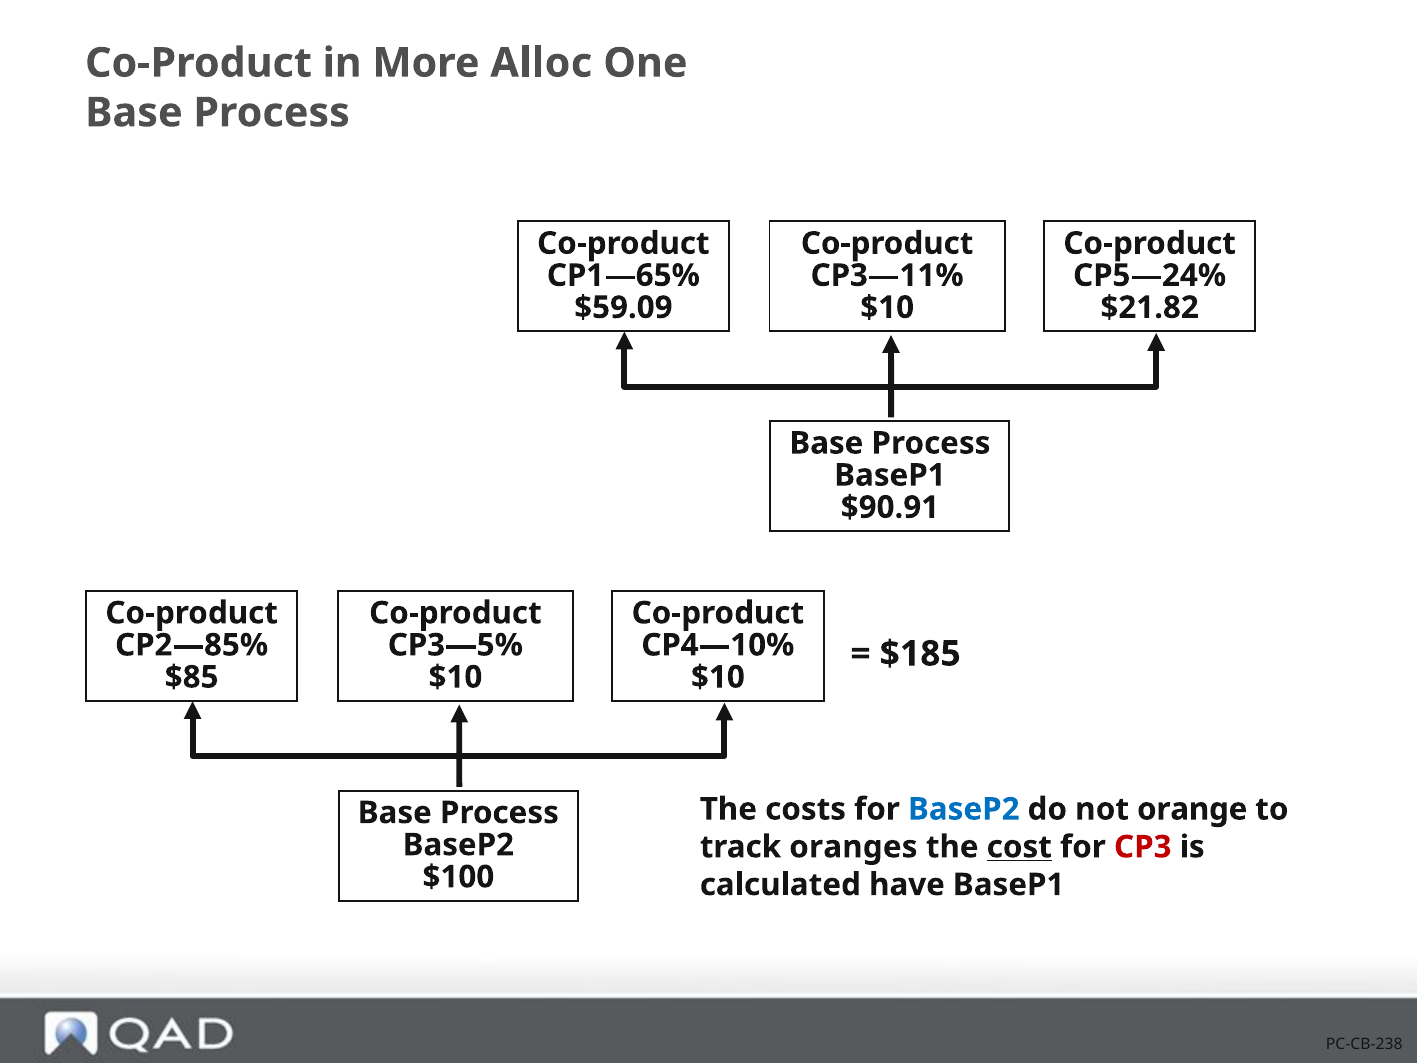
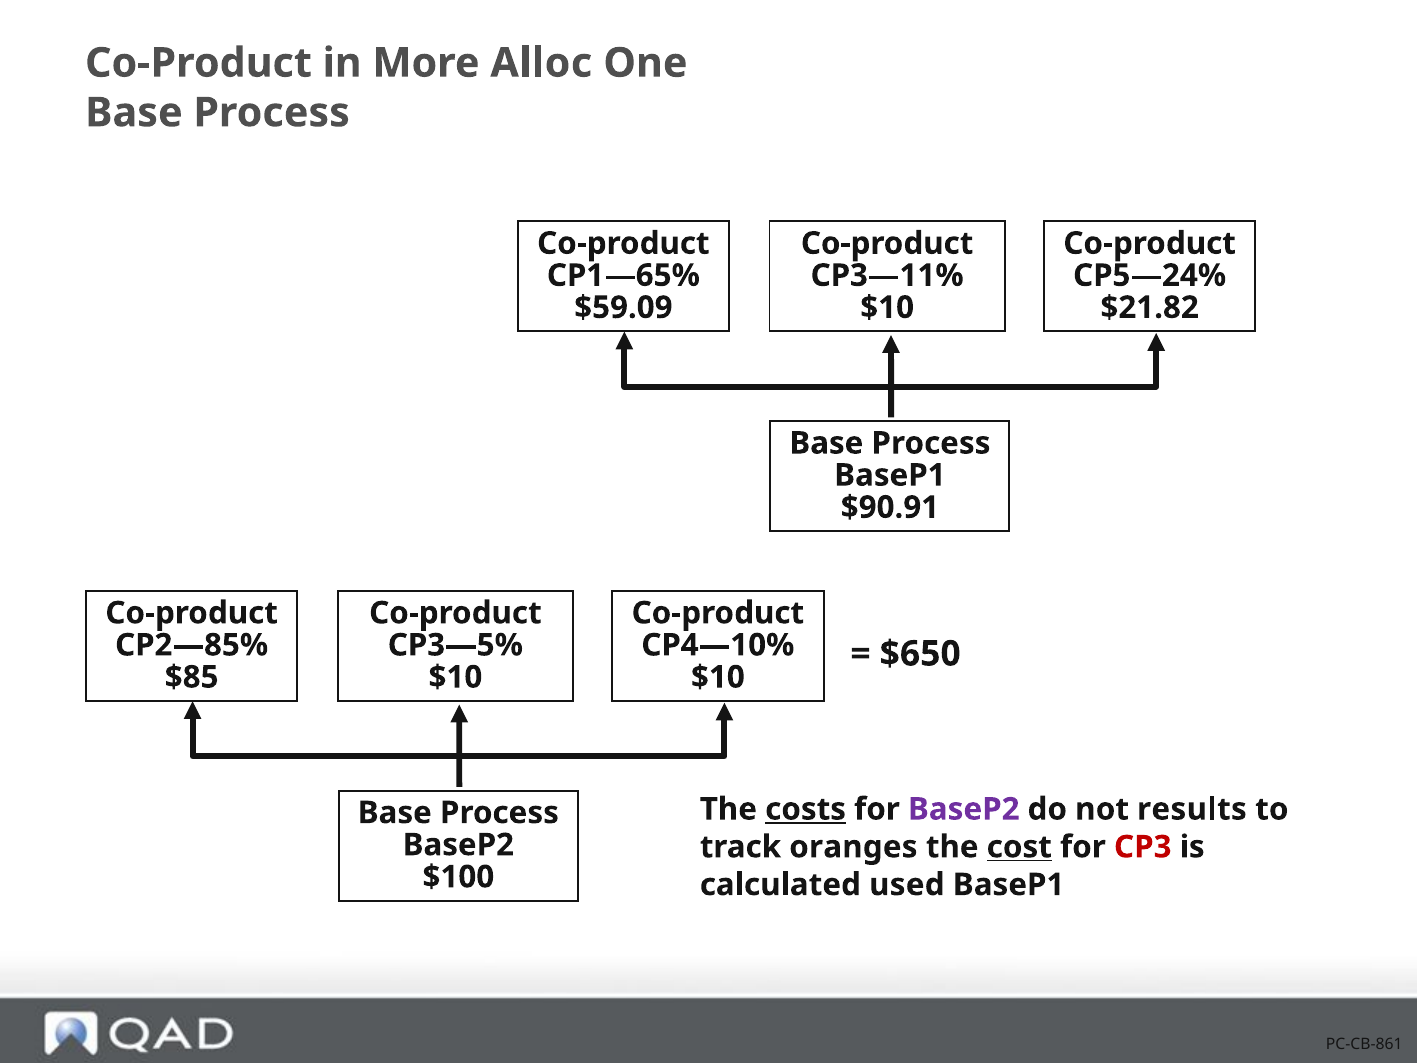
$185: $185 -> $650
costs underline: none -> present
BaseP2 at (964, 809) colour: blue -> purple
orange: orange -> results
have: have -> used
PC-CB-238: PC-CB-238 -> PC-CB-861
